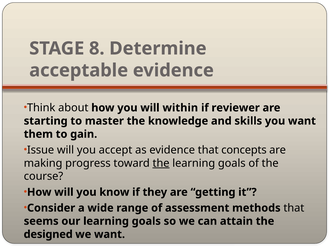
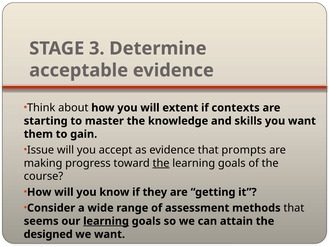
8: 8 -> 3
within: within -> extent
reviewer: reviewer -> contexts
concepts: concepts -> prompts
learning at (106, 221) underline: none -> present
